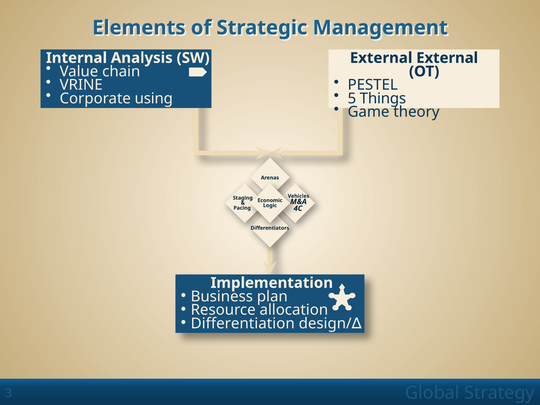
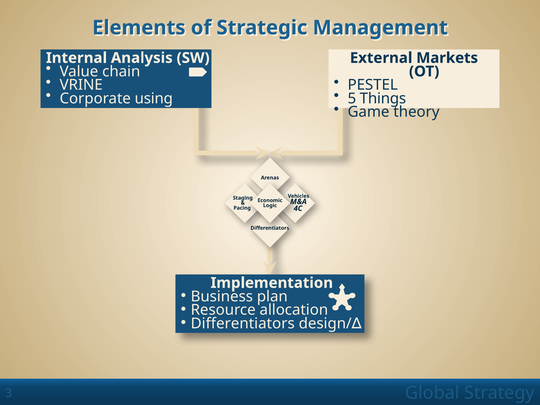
External External: External -> Markets
Differentiation at (243, 323): Differentiation -> Differentiators
